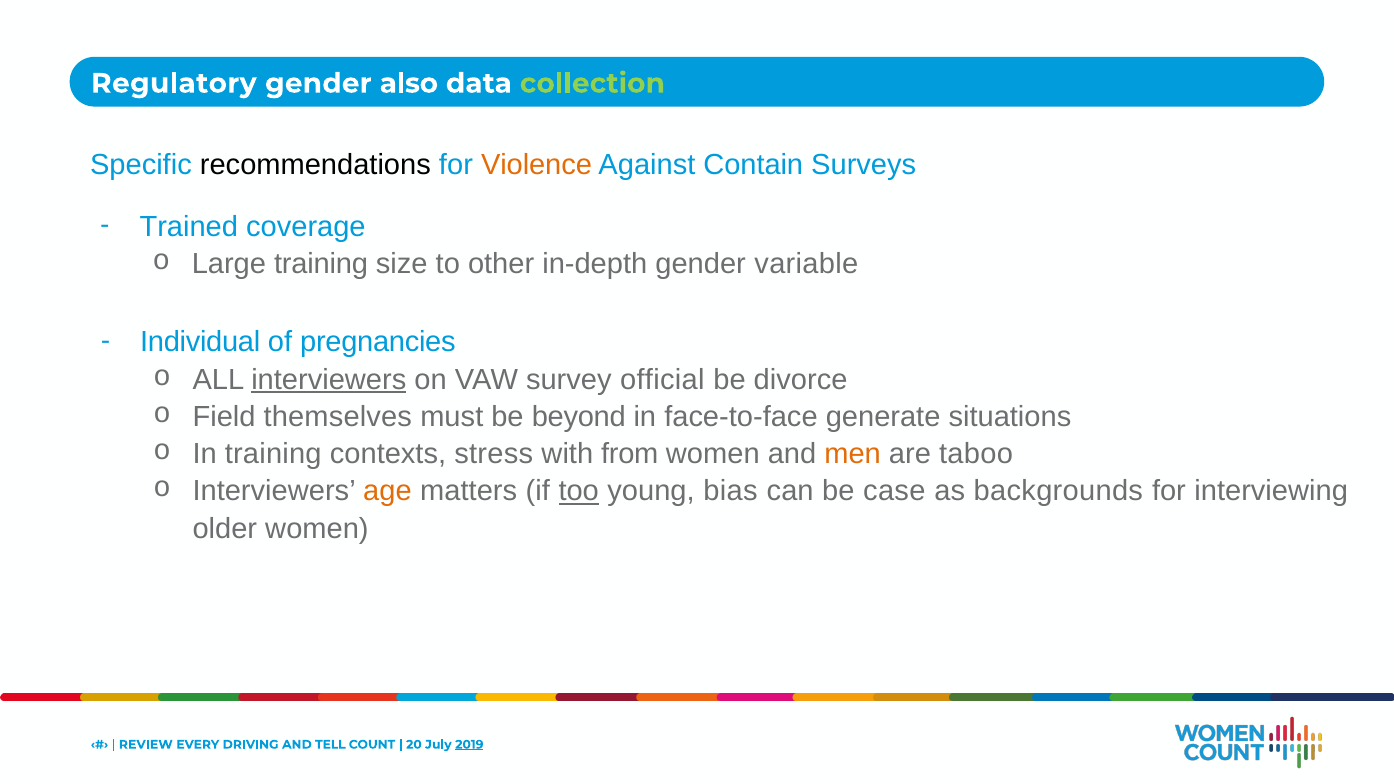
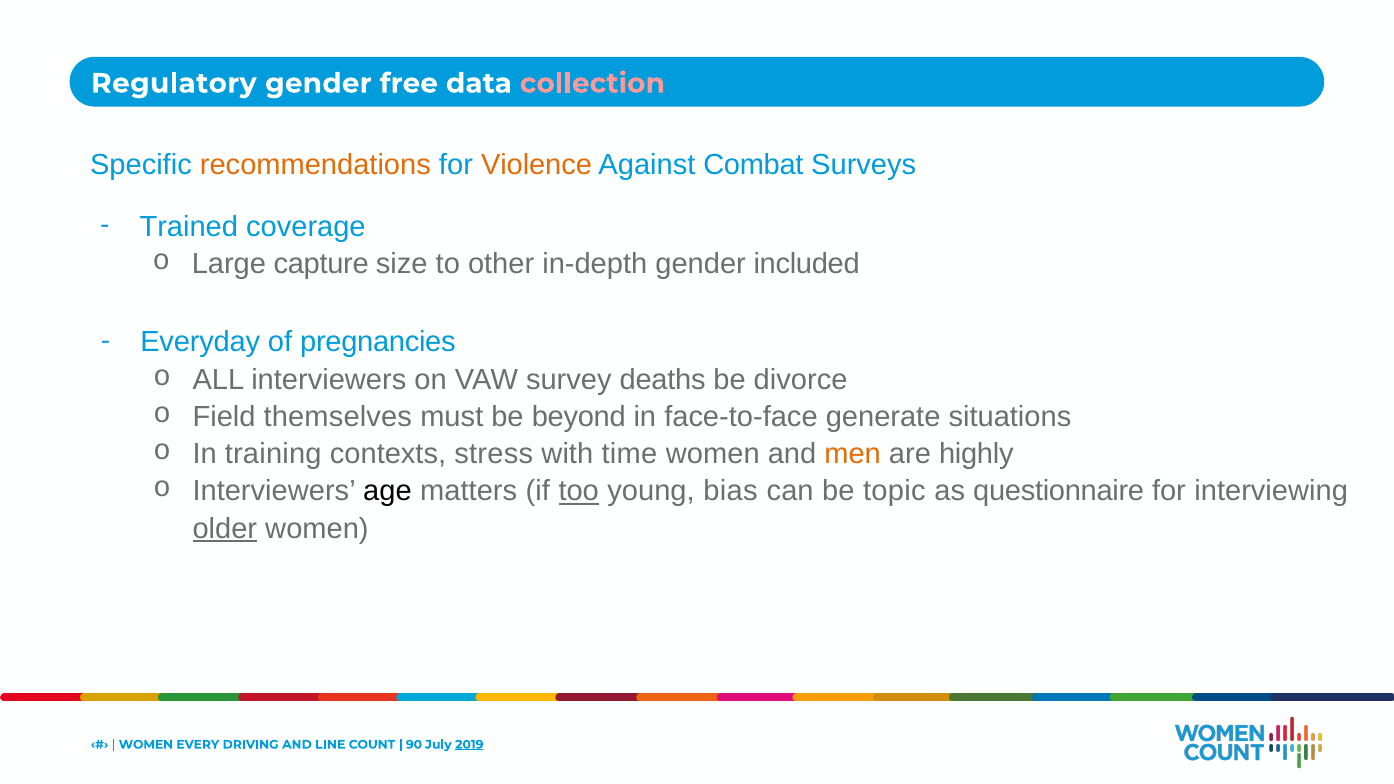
also: also -> free
collection colour: light green -> pink
recommendations colour: black -> orange
Contain: Contain -> Combat
Large training: training -> capture
variable: variable -> included
Individual: Individual -> Everyday
interviewers at (329, 380) underline: present -> none
official: official -> deaths
from: from -> time
taboo: taboo -> highly
age colour: orange -> black
case: case -> topic
backgrounds: backgrounds -> questionnaire
older underline: none -> present
REVIEW at (146, 745): REVIEW -> WOMEN
TELL: TELL -> LINE
20: 20 -> 90
